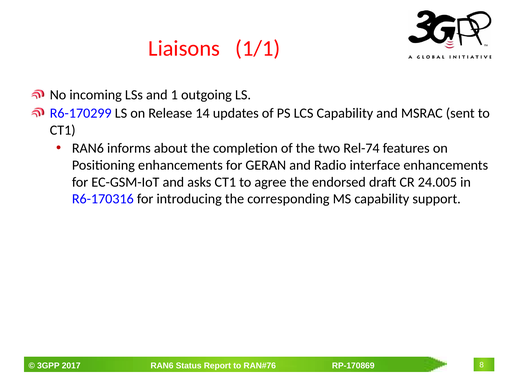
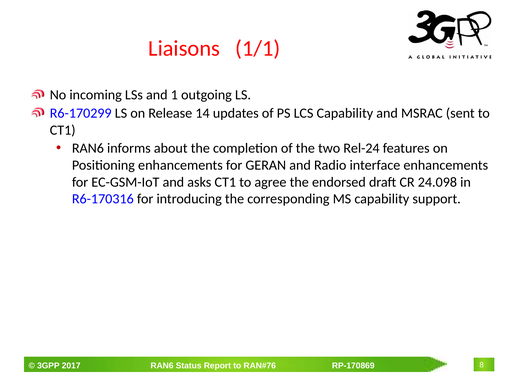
Rel-74: Rel-74 -> Rel-24
24.005: 24.005 -> 24.098
